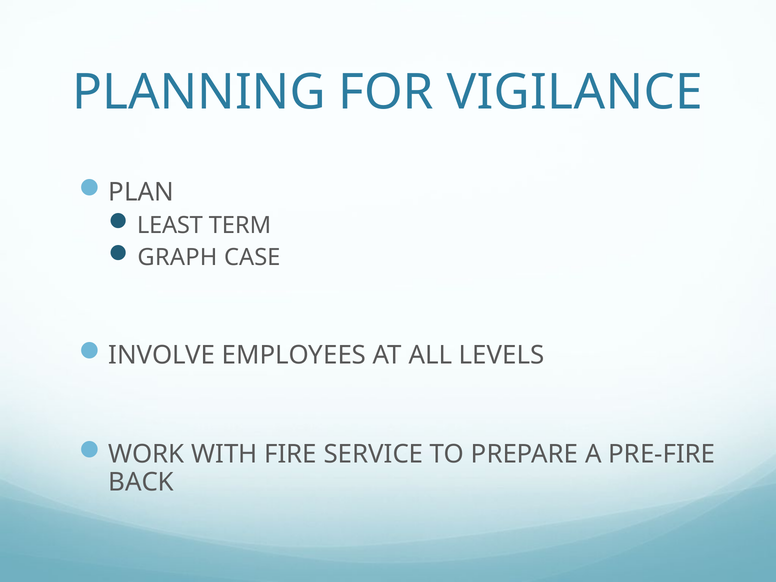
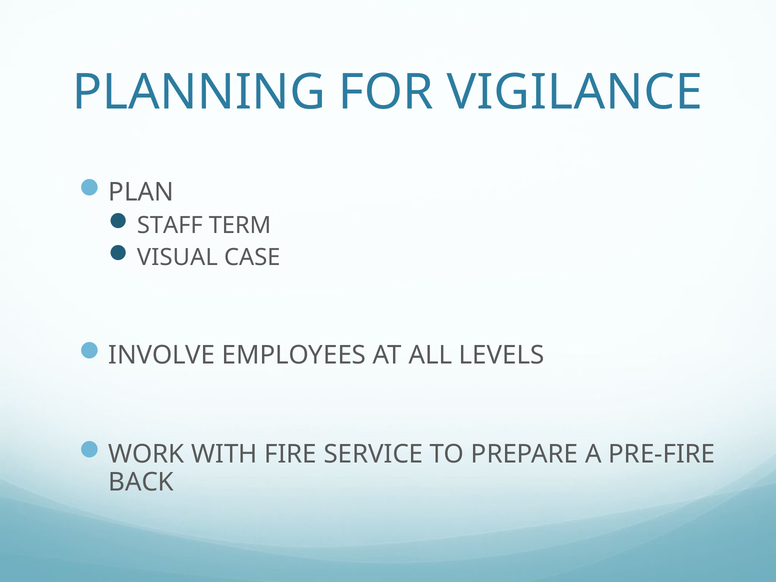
LEAST: LEAST -> STAFF
GRAPH: GRAPH -> VISUAL
